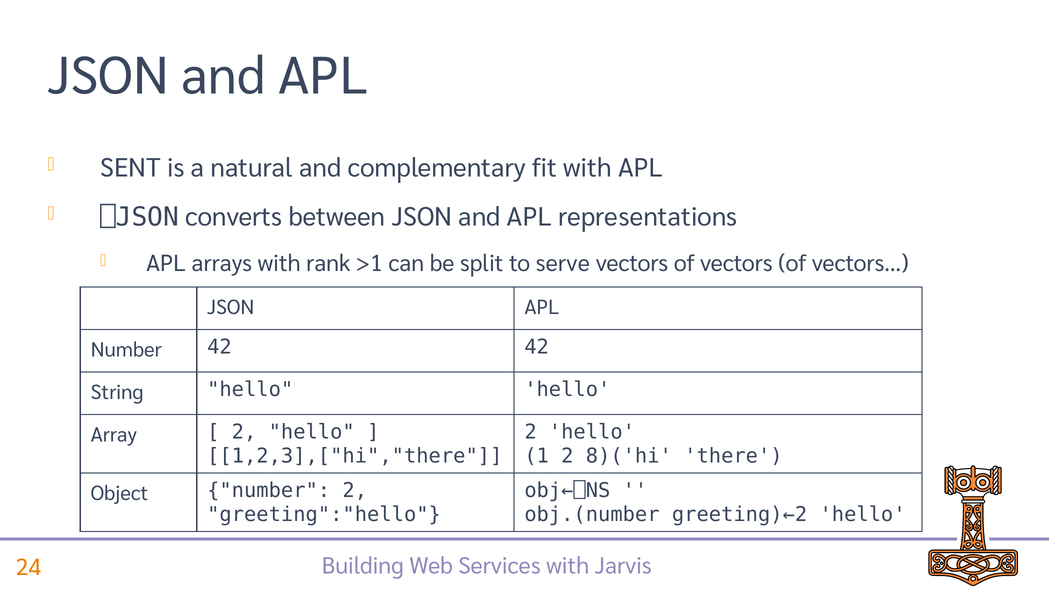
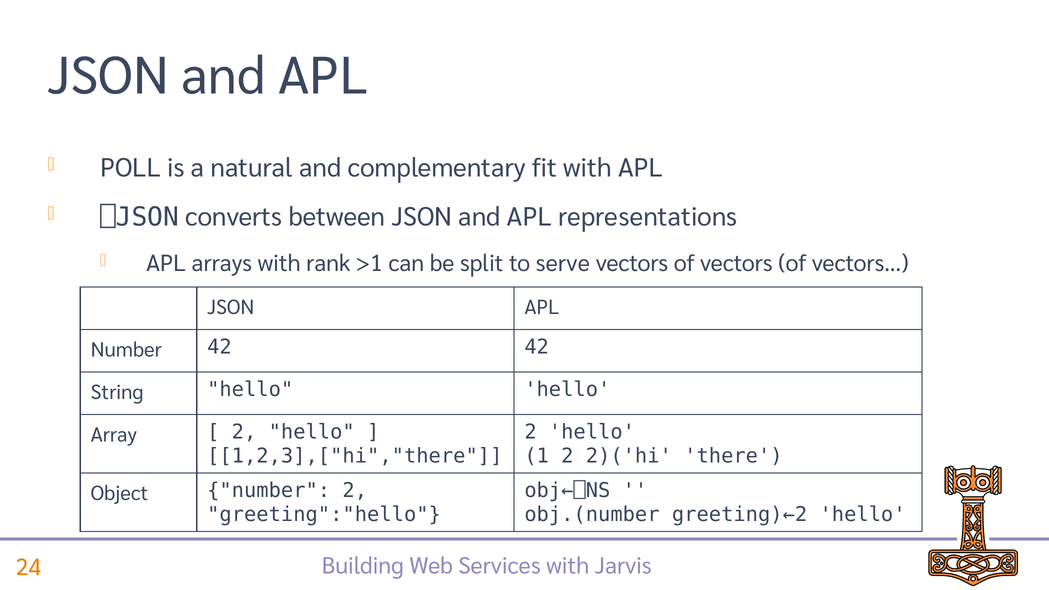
SENT: SENT -> POLL
8)('hi: 8)('hi -> 2)('hi
